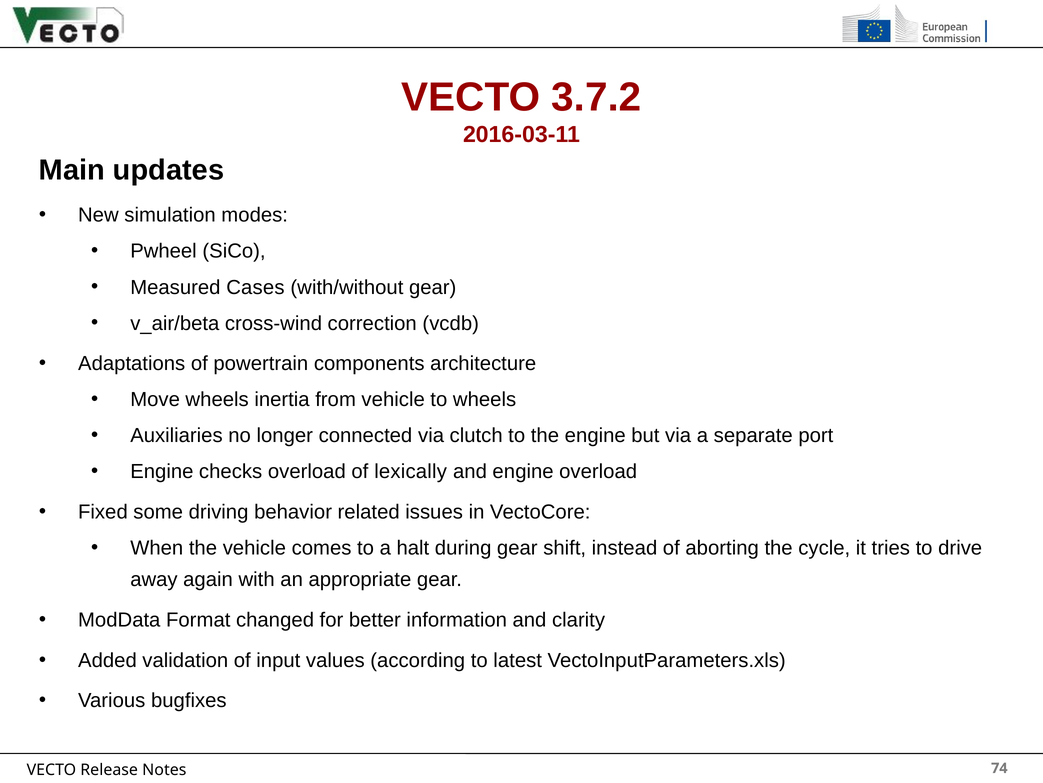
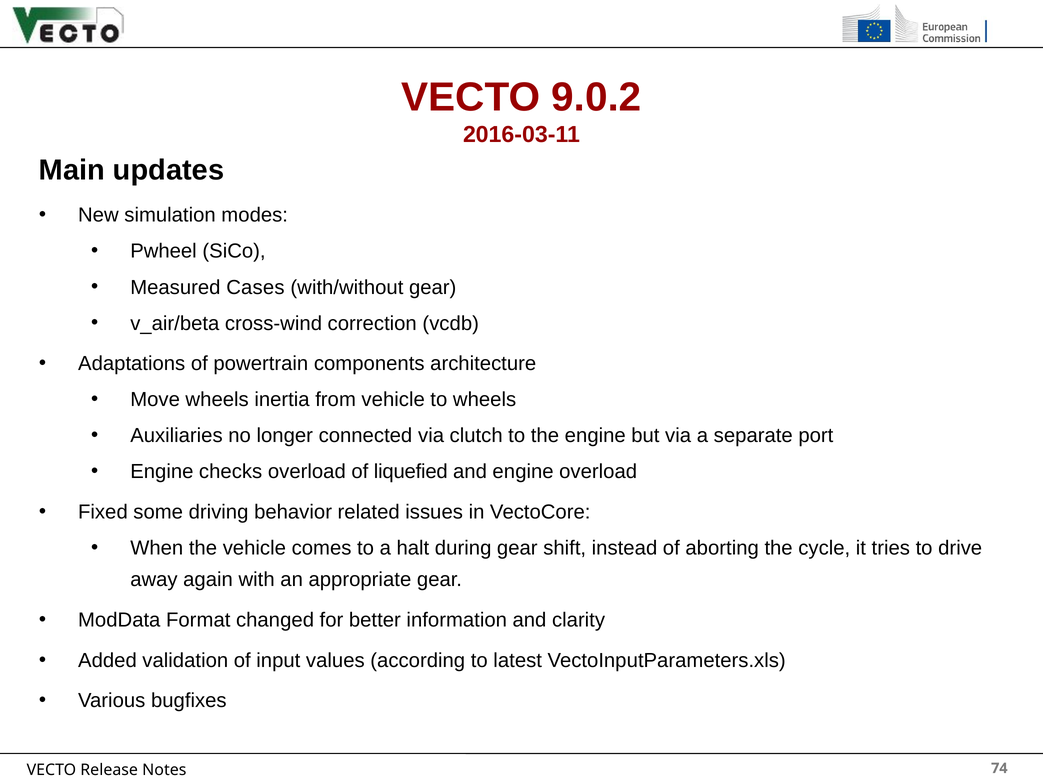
3.7.2: 3.7.2 -> 9.0.2
lexically: lexically -> liquefied
